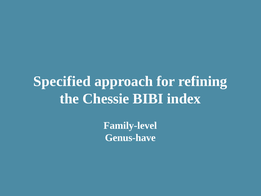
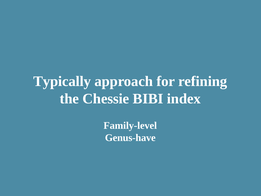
Specified: Specified -> Typically
